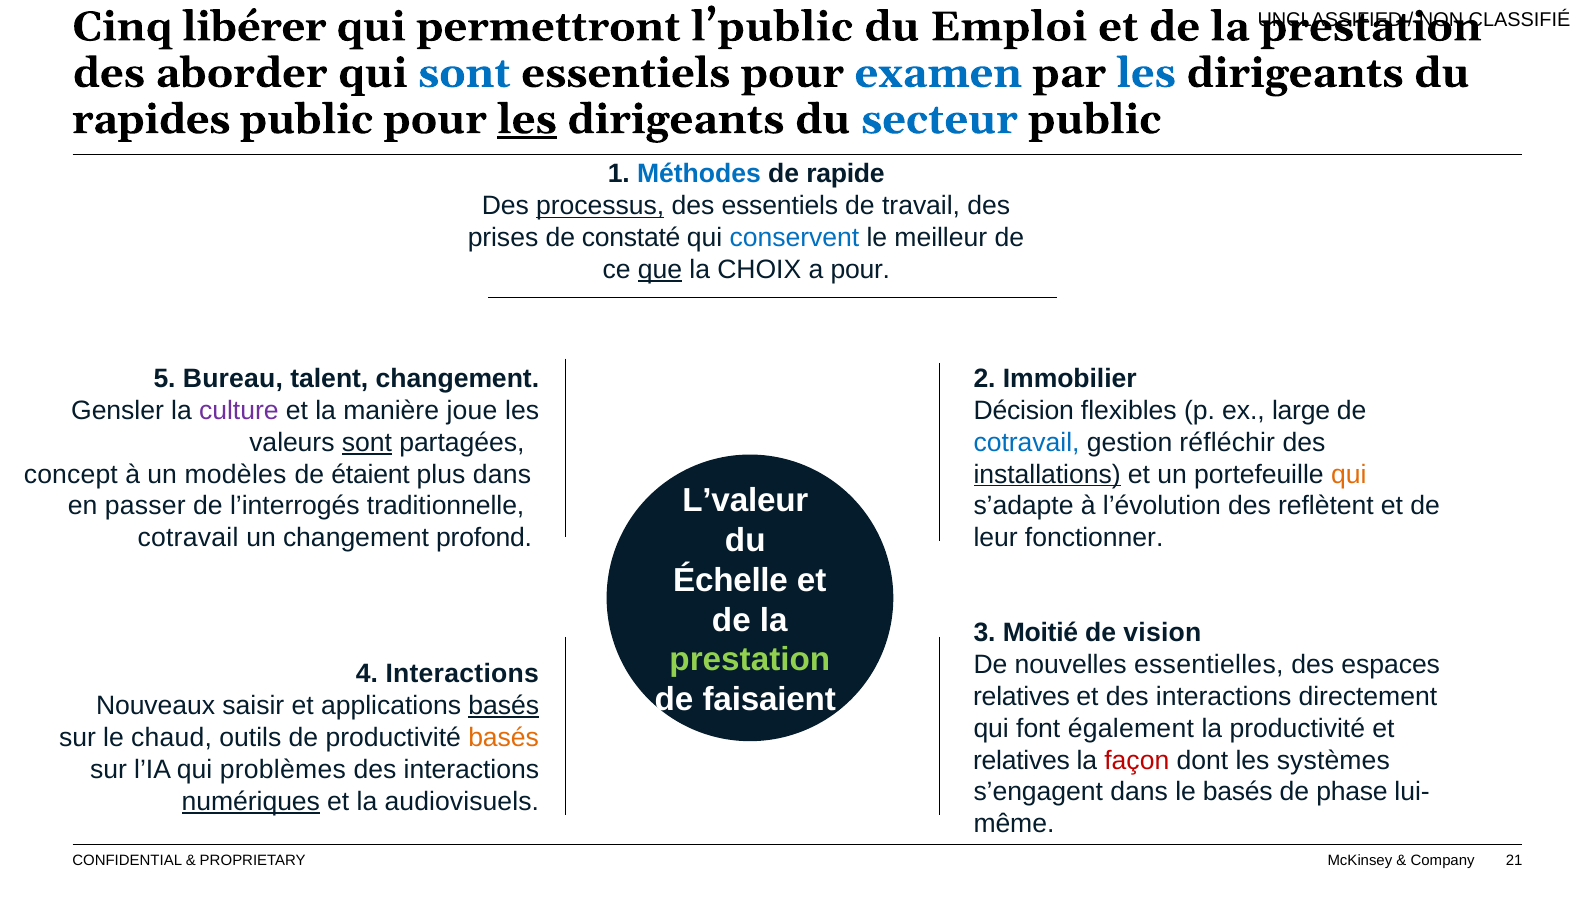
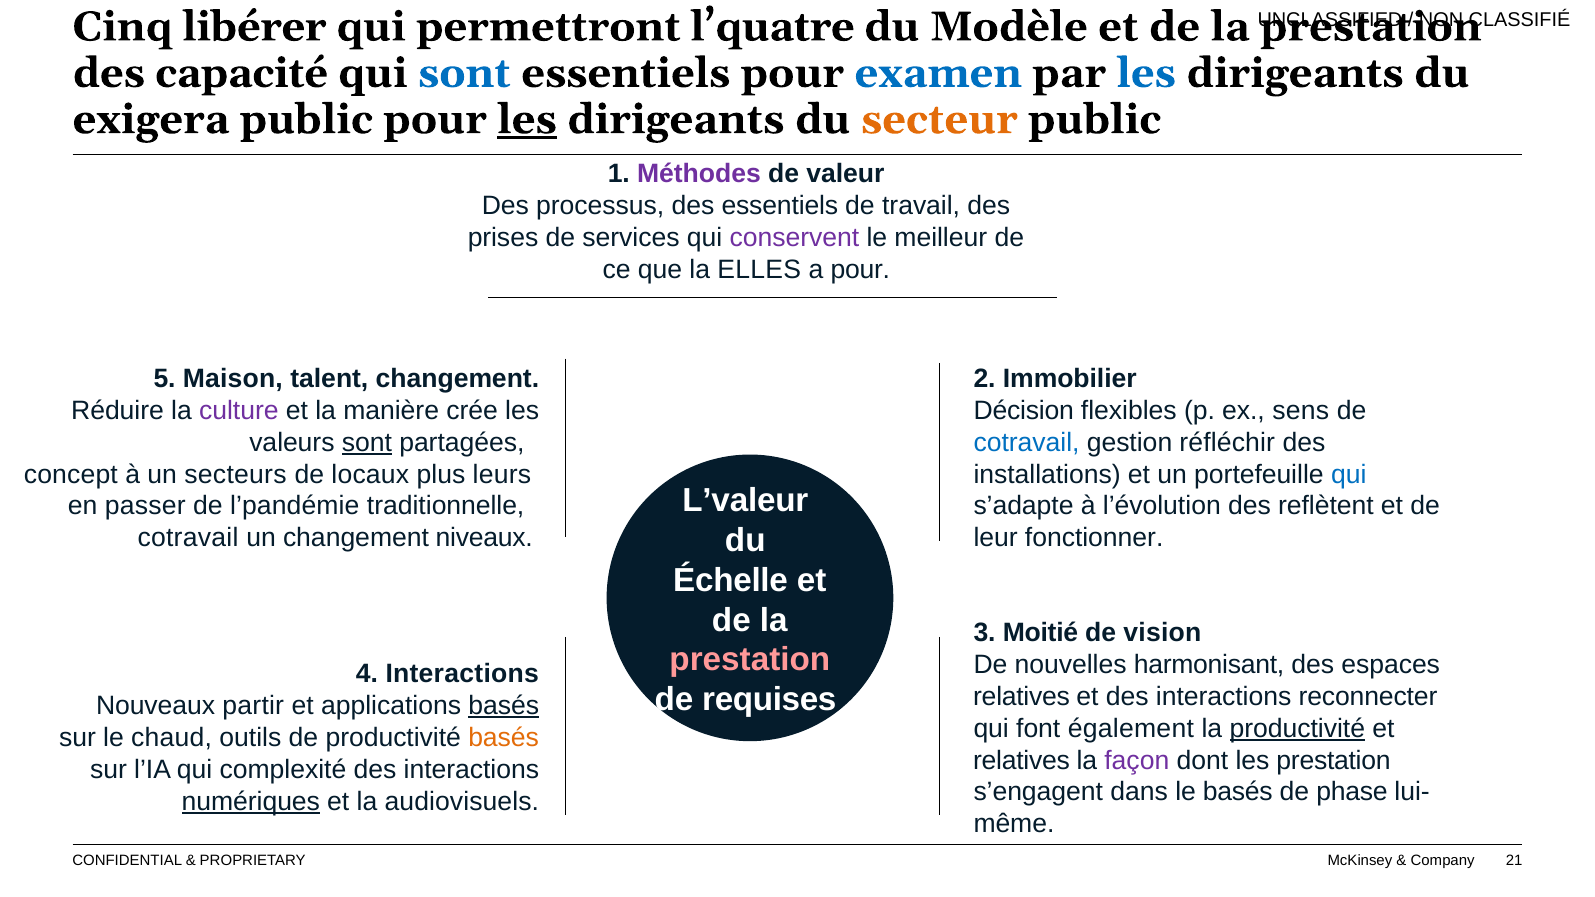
l’public: l’public -> l’quatre
Emploi: Emploi -> Modèle
aborder: aborder -> capacité
rapides: rapides -> exigera
secteur colour: blue -> orange
Méthodes colour: blue -> purple
rapide: rapide -> valeur
processus underline: present -> none
constaté: constaté -> services
conservent colour: blue -> purple
que underline: present -> none
CHOIX: CHOIX -> ELLES
Bureau: Bureau -> Maison
Gensler: Gensler -> Réduire
joue: joue -> crée
large: large -> sens
modèles: modèles -> secteurs
étaient: étaient -> locaux
plus dans: dans -> leurs
installations underline: present -> none
qui at (1349, 474) colour: orange -> blue
l’interrogés: l’interrogés -> l’pandémie
profond: profond -> niveaux
prestation at (750, 660) colour: light green -> pink
essentielles: essentielles -> harmonisant
directement: directement -> reconnecter
faisaient: faisaient -> requises
saisir: saisir -> partir
productivité at (1297, 729) underline: none -> present
façon colour: red -> purple
les systèmes: systèmes -> prestation
problèmes: problèmes -> complexité
